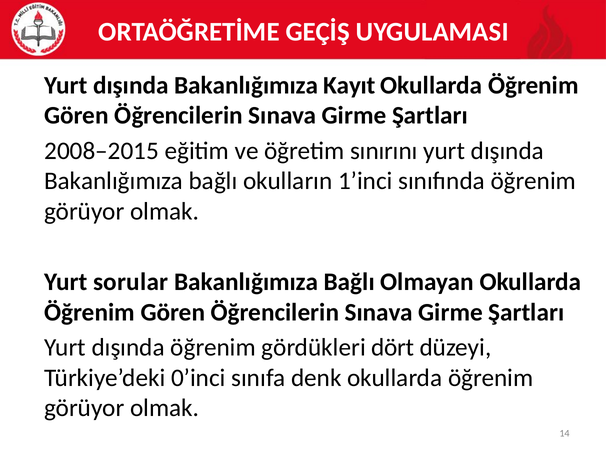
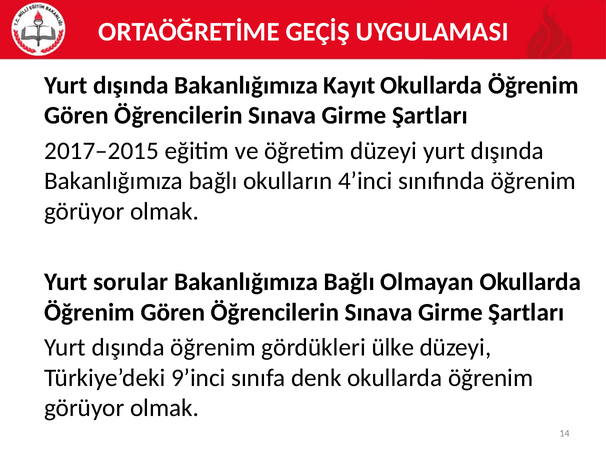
2008–2015: 2008–2015 -> 2017–2015
öğretim sınırını: sınırını -> düzeyi
1’inci: 1’inci -> 4’inci
dört: dört -> ülke
0’inci: 0’inci -> 9’inci
